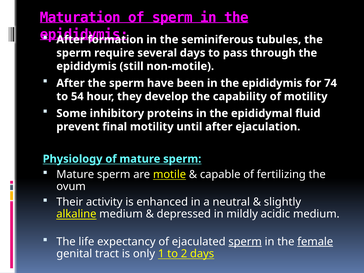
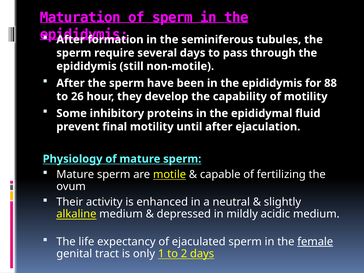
74: 74 -> 88
54: 54 -> 26
sperm at (245, 242) underline: present -> none
